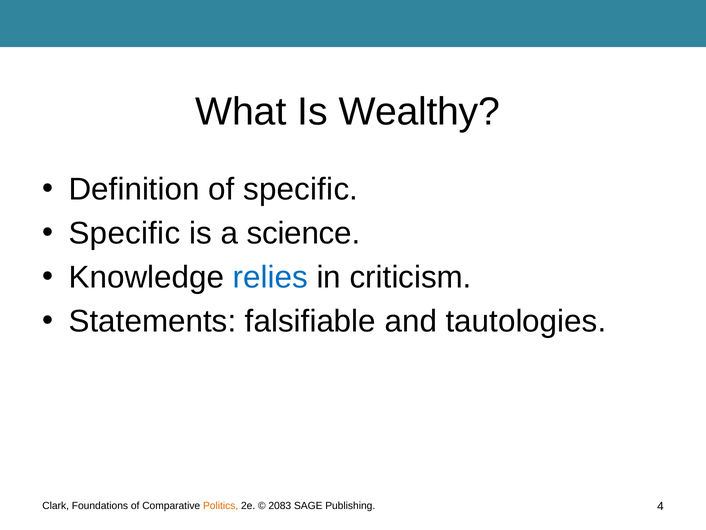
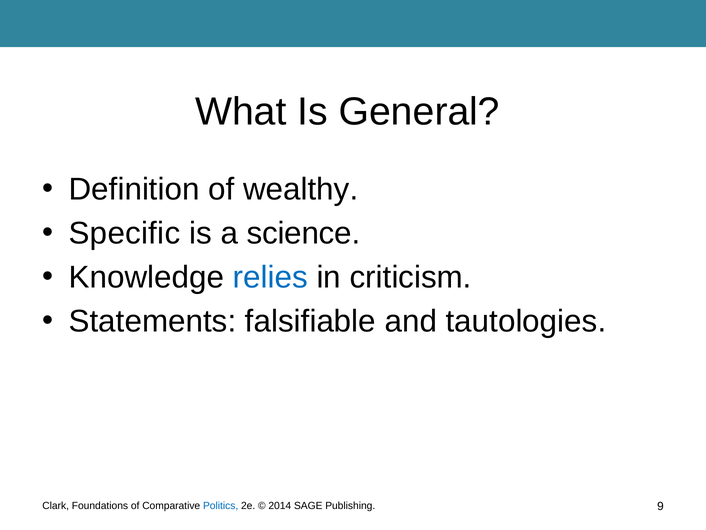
Wealthy: Wealthy -> General
of specific: specific -> wealthy
Politics colour: orange -> blue
2083: 2083 -> 2014
4: 4 -> 9
